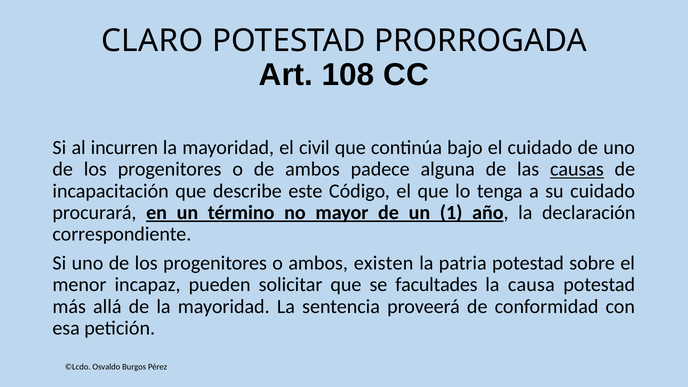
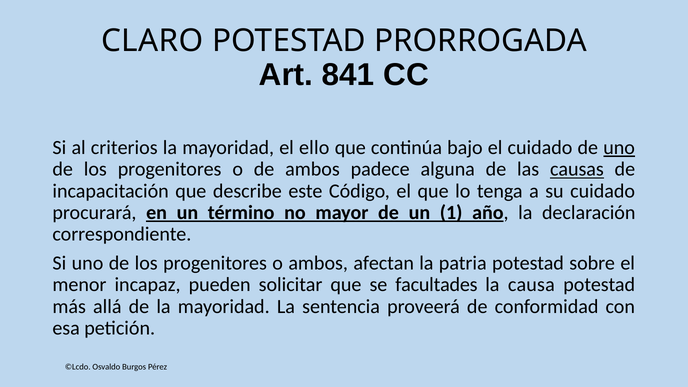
108: 108 -> 841
incurren: incurren -> criterios
civil: civil -> ello
uno at (619, 148) underline: none -> present
existen: existen -> afectan
